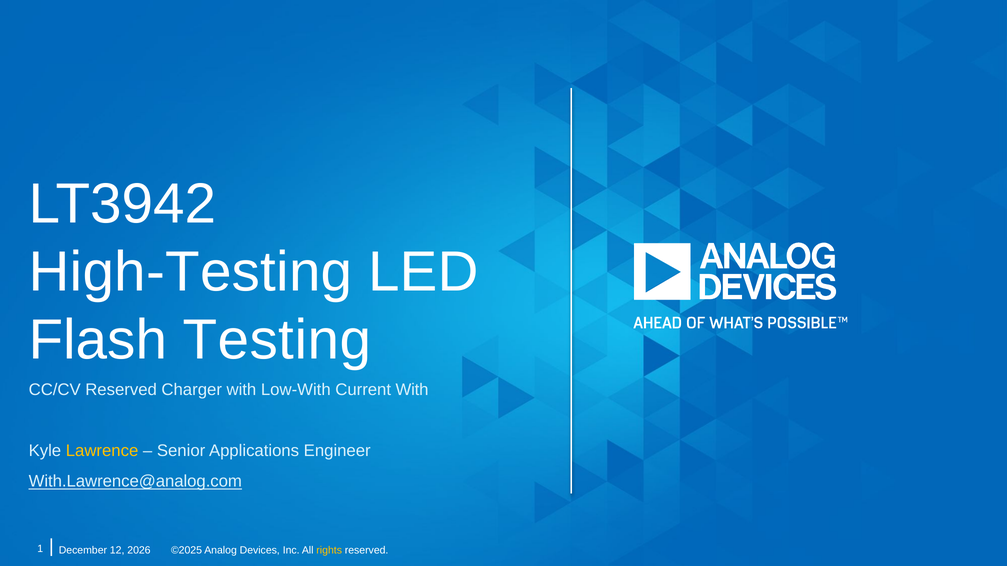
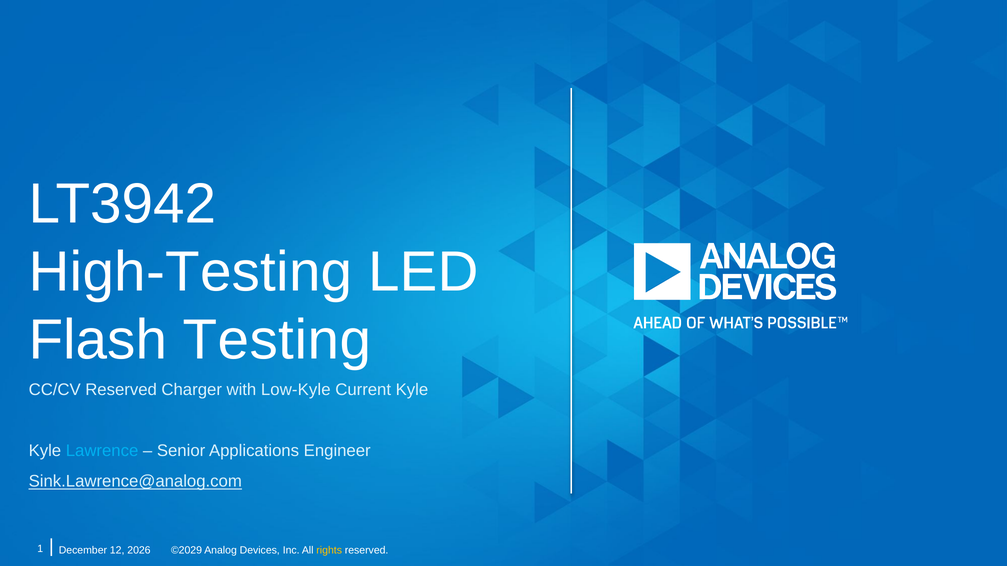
Low-With: Low-With -> Low-Kyle
Current With: With -> Kyle
Lawrence colour: yellow -> light blue
With.Lawrence@analog.com: With.Lawrence@analog.com -> Sink.Lawrence@analog.com
©2025: ©2025 -> ©2029
